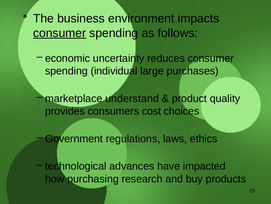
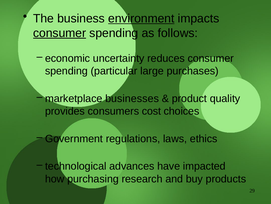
environment underline: none -> present
individual: individual -> particular
understand: understand -> businesses
